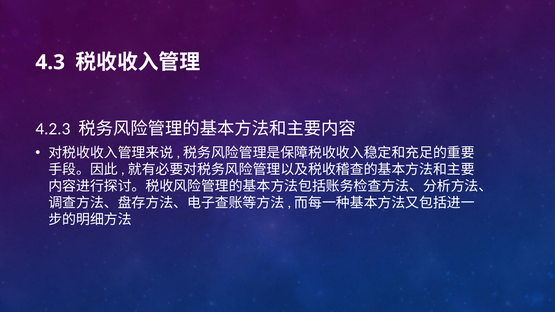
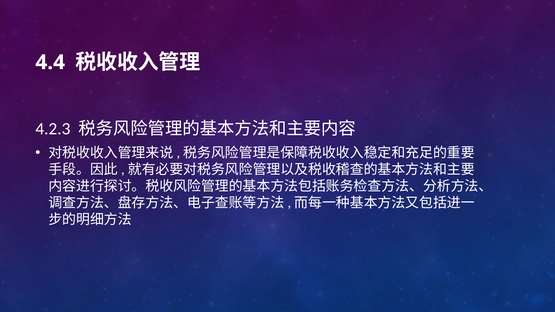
4.3: 4.3 -> 4.4
